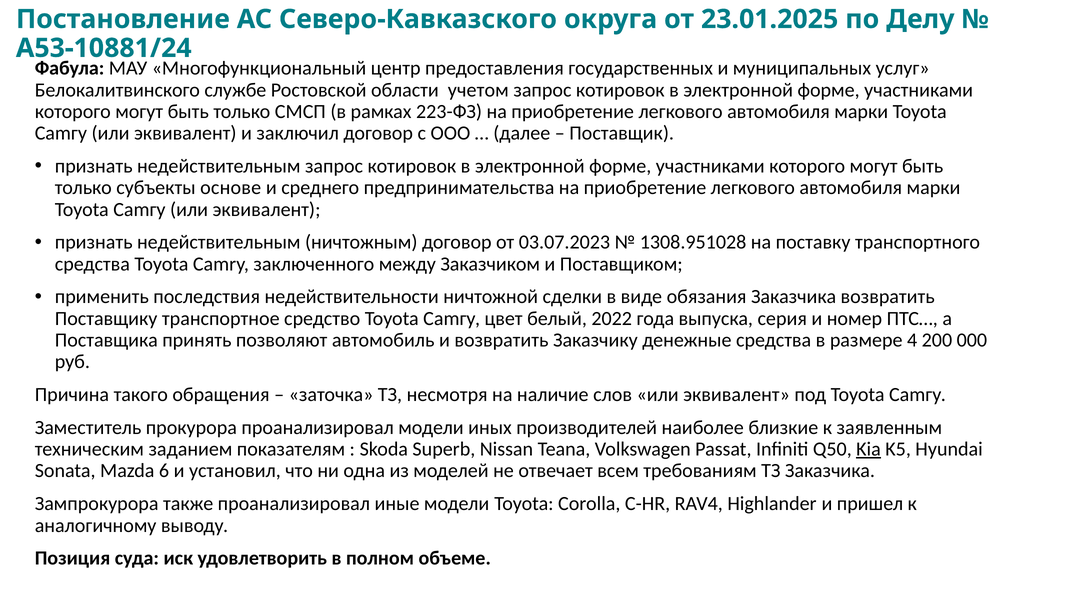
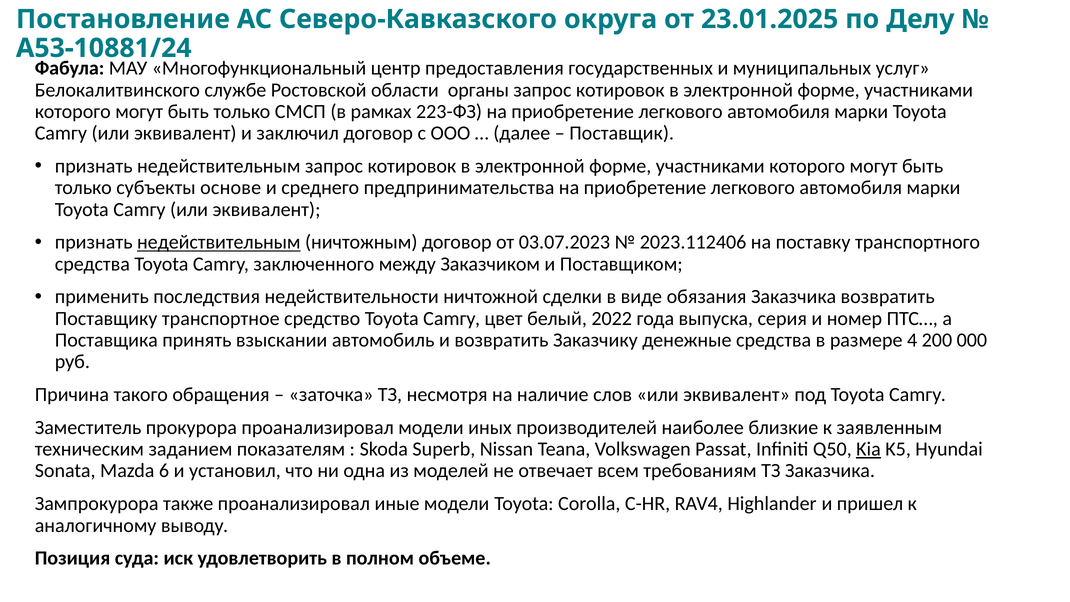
учетом: учетом -> органы
недействительным at (219, 242) underline: none -> present
1308.951028: 1308.951028 -> 2023.112406
позволяют: позволяют -> взыскании
